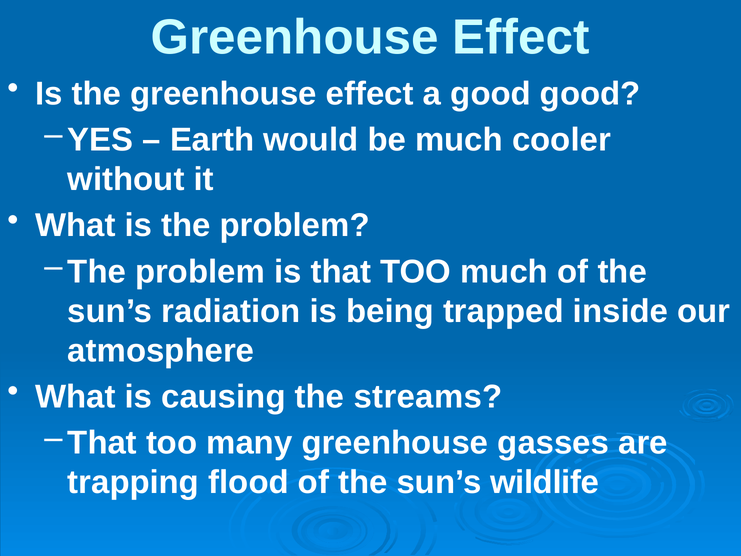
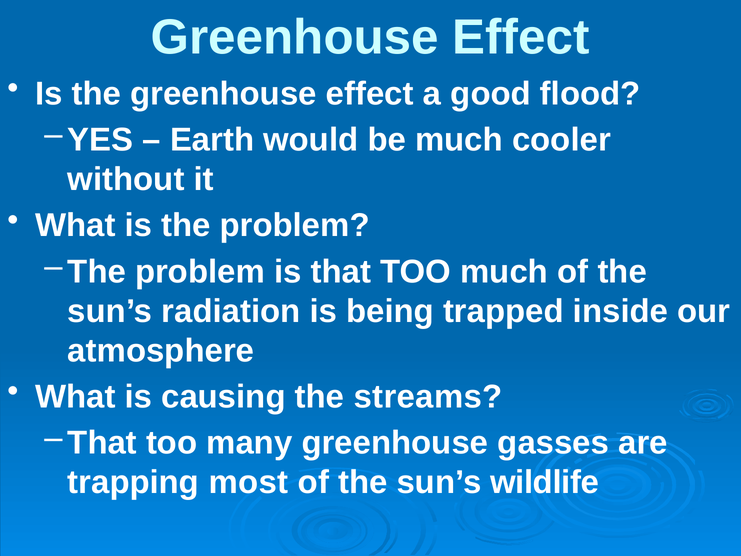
good good: good -> flood
flood: flood -> most
